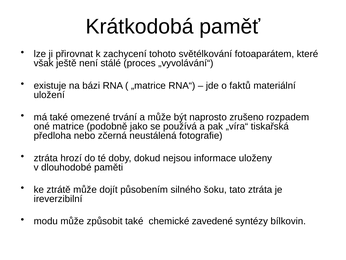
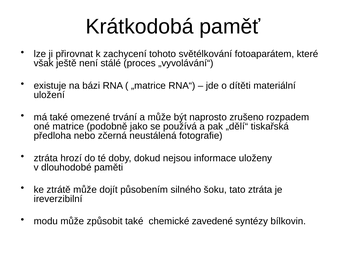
faktů: faktů -> dítěti
„víra“: „víra“ -> „dělí“
